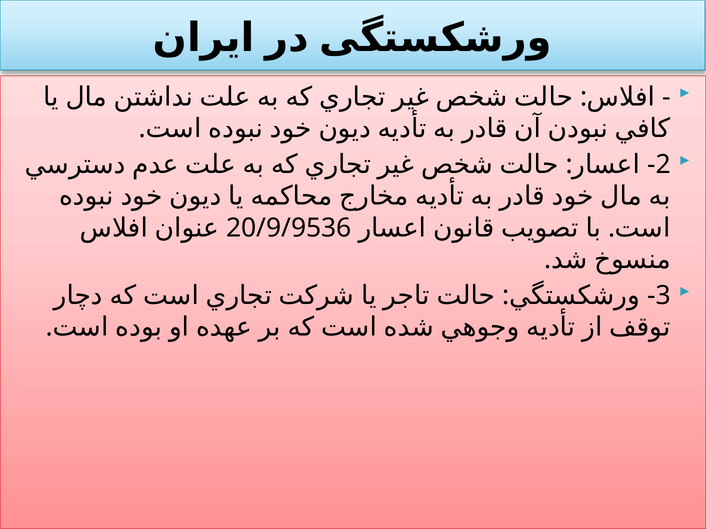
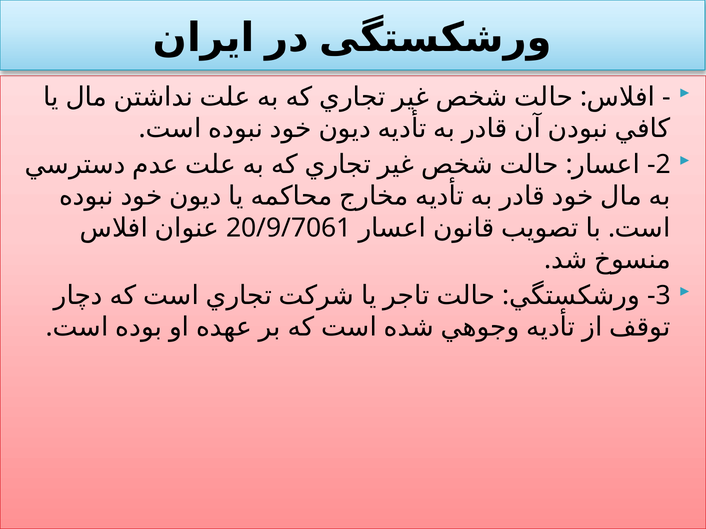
20/9/9536: 20/9/9536 -> 20/9/7061
